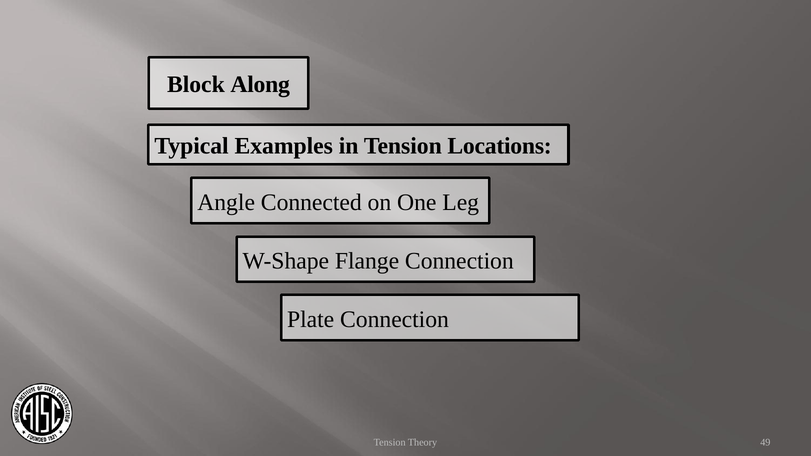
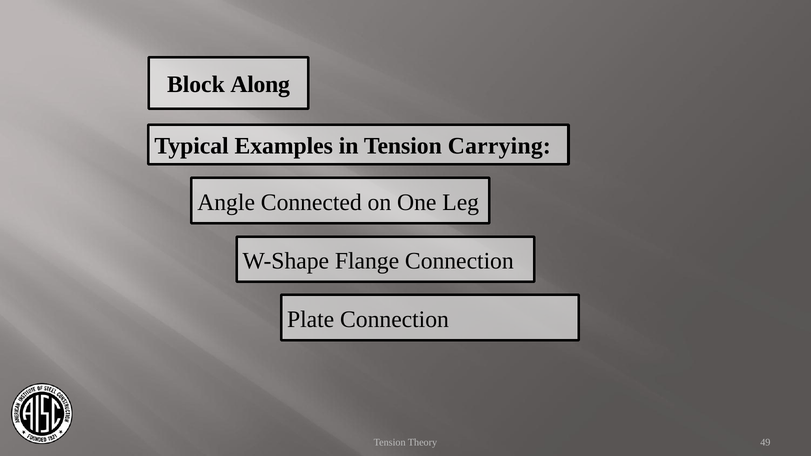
Locations: Locations -> Carrying
